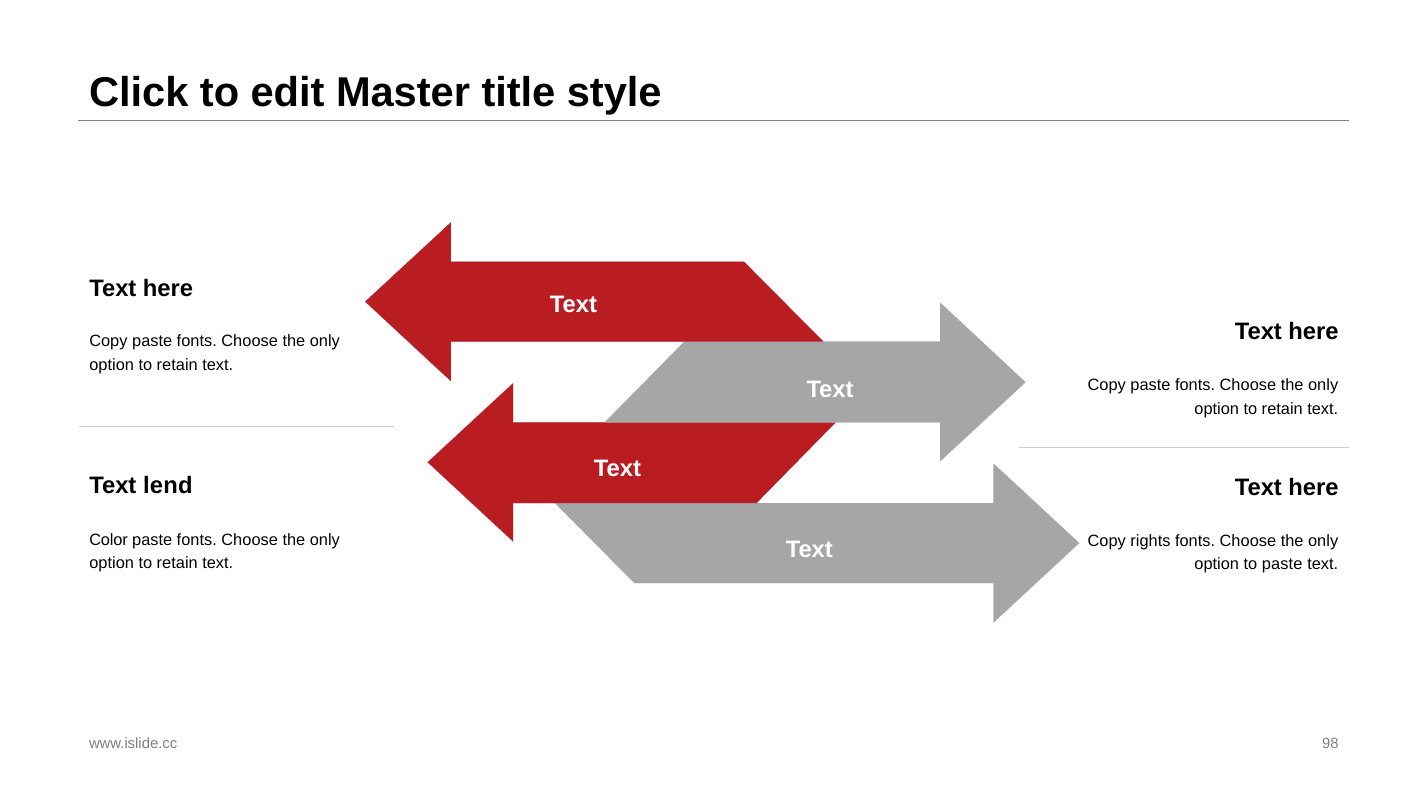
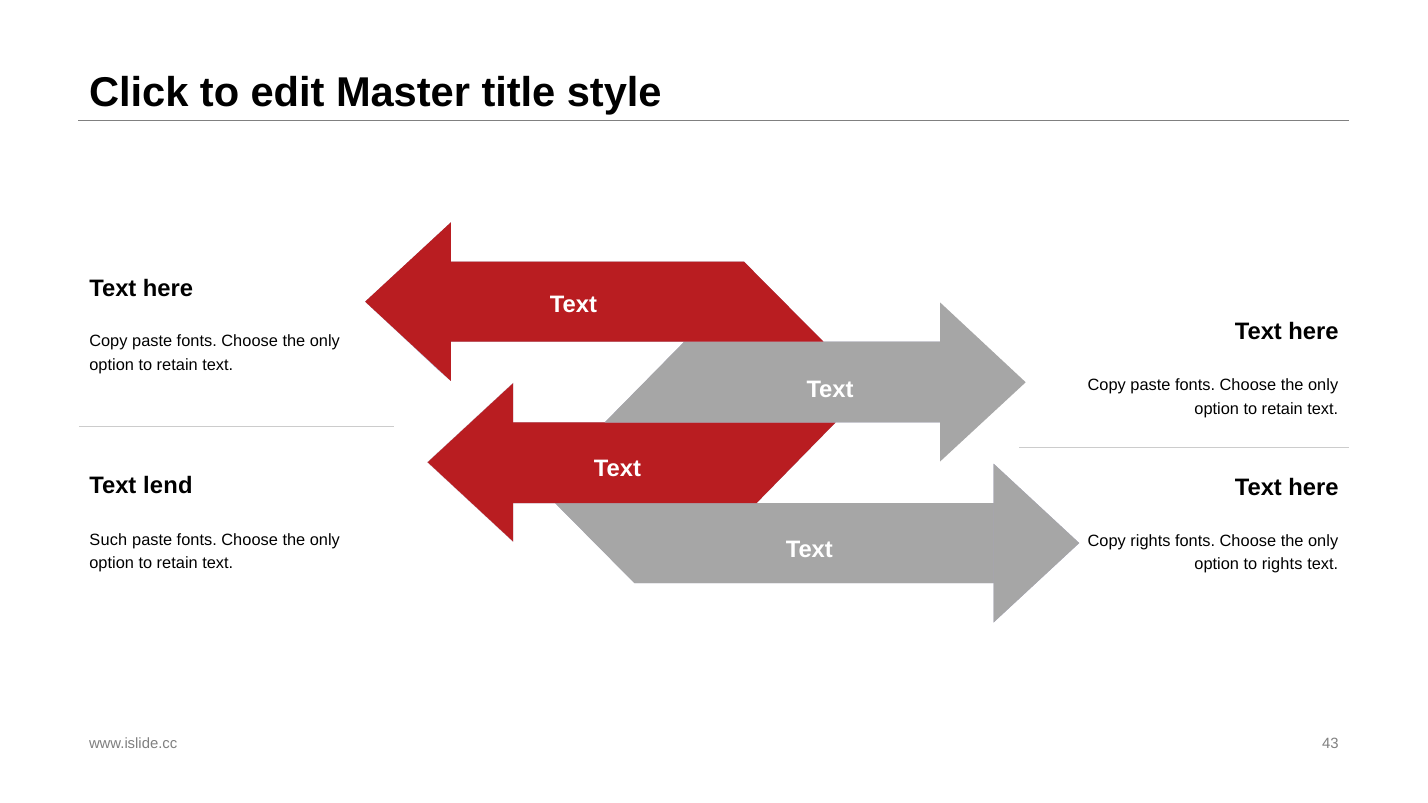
Color: Color -> Such
to paste: paste -> rights
98: 98 -> 43
